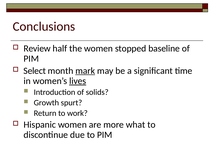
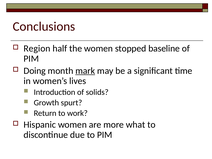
Review: Review -> Region
Select: Select -> Doing
lives underline: present -> none
